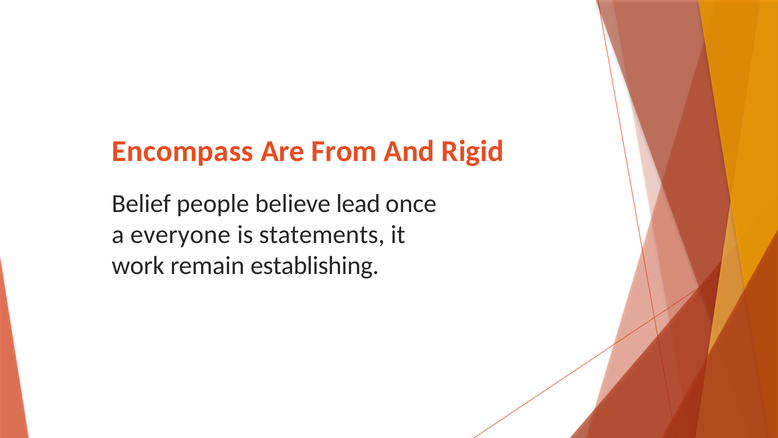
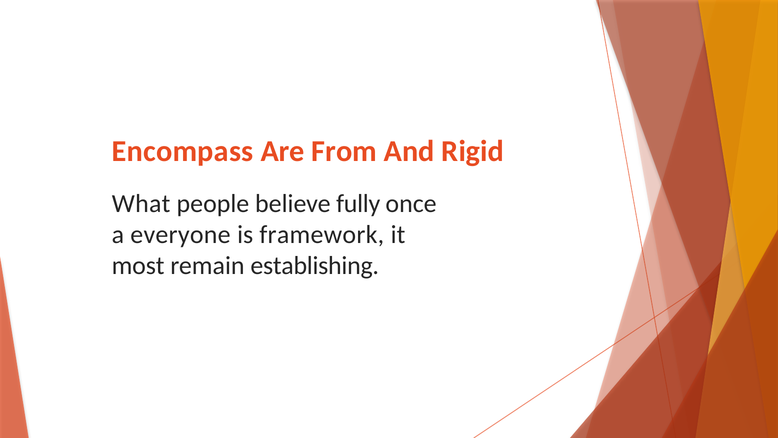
Belief: Belief -> What
lead: lead -> fully
statements: statements -> framework
work: work -> most
